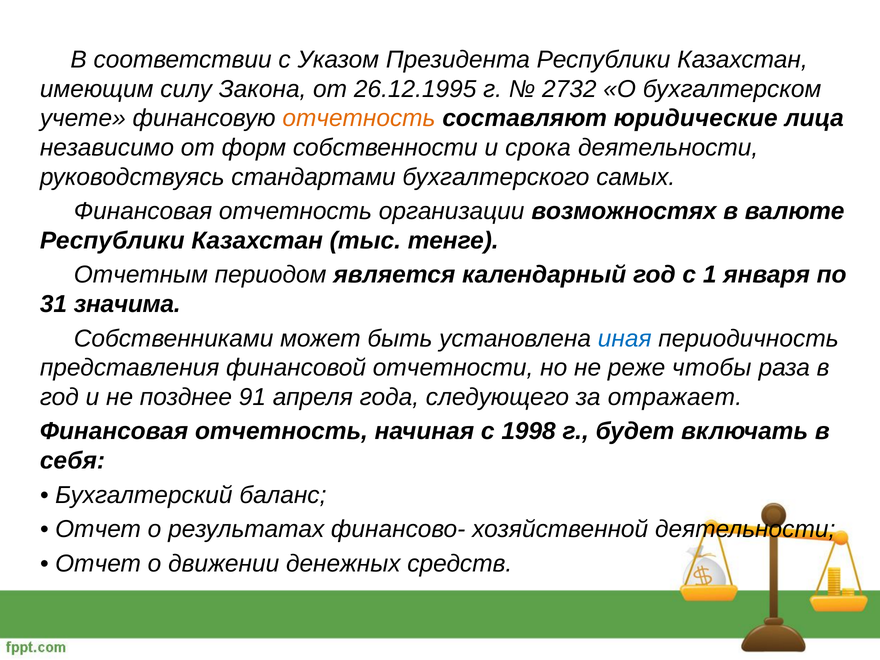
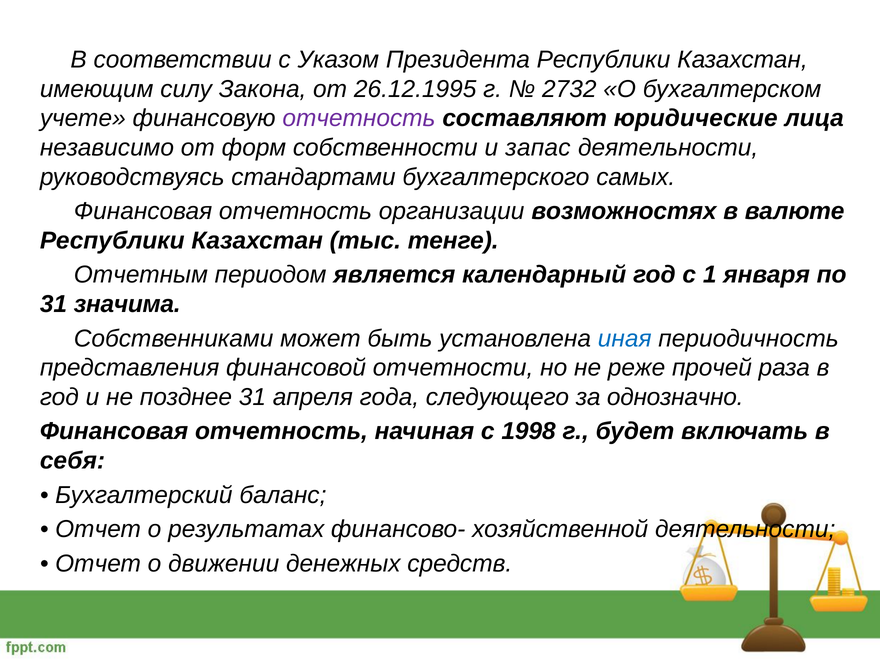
отчетность at (359, 118) colour: orange -> purple
срока: срока -> запас
чтобы: чтобы -> прочей
позднее 91: 91 -> 31
отражает: отражает -> однозначно
